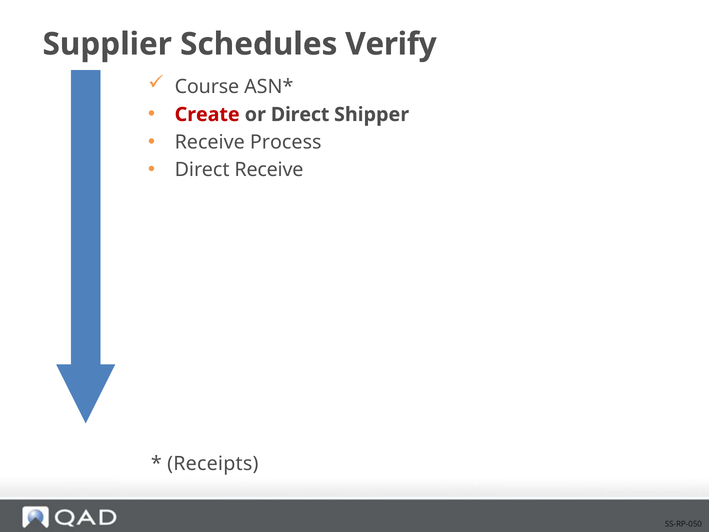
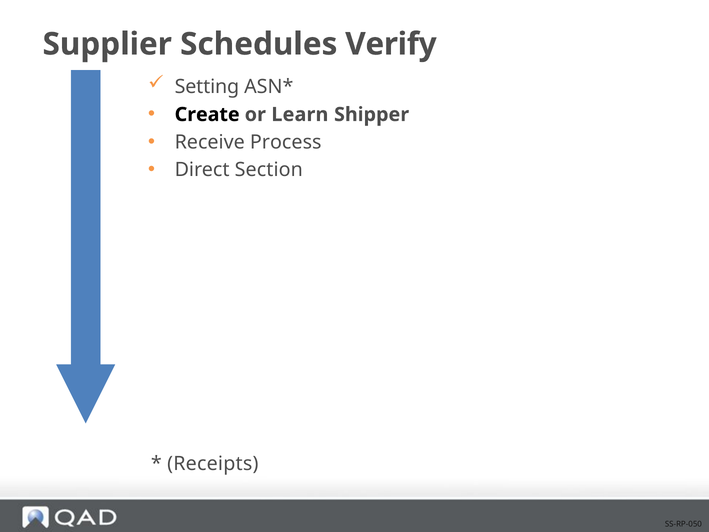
Course: Course -> Setting
Create colour: red -> black
or Direct: Direct -> Learn
Direct Receive: Receive -> Section
